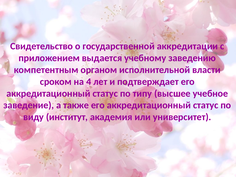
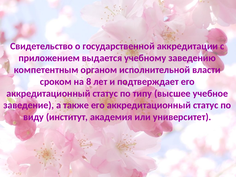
4: 4 -> 8
